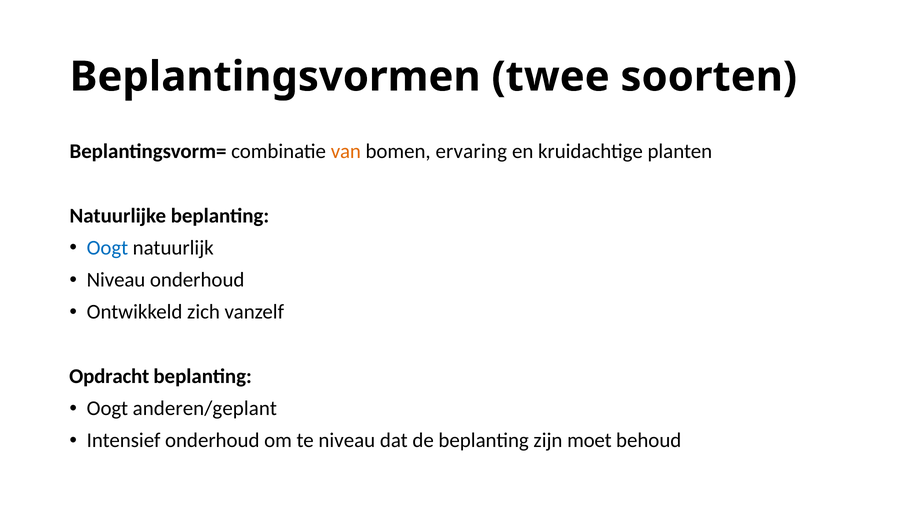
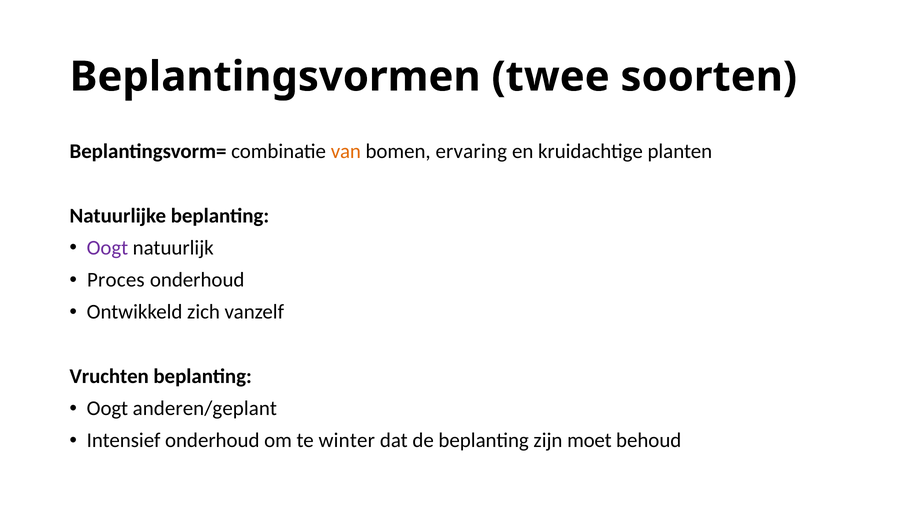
Oogt at (107, 248) colour: blue -> purple
Niveau at (116, 280): Niveau -> Proces
Opdracht: Opdracht -> Vruchten
te niveau: niveau -> winter
